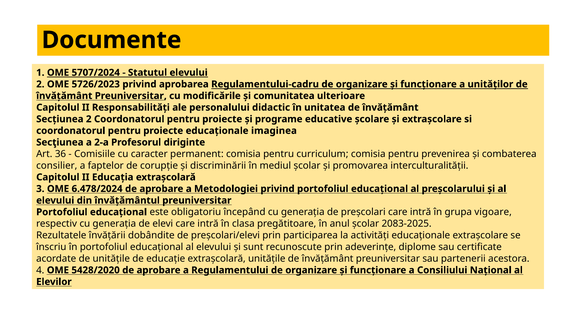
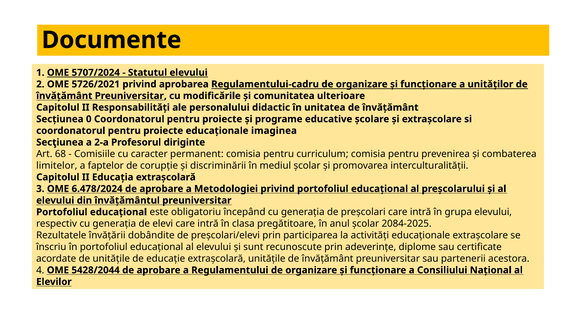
5726/2023: 5726/2023 -> 5726/2021
2 at (89, 119): 2 -> 0
36: 36 -> 68
consilier: consilier -> limitelor
grupa vigoare: vigoare -> elevului
2083-2025: 2083-2025 -> 2084-2025
5428/2020: 5428/2020 -> 5428/2044
